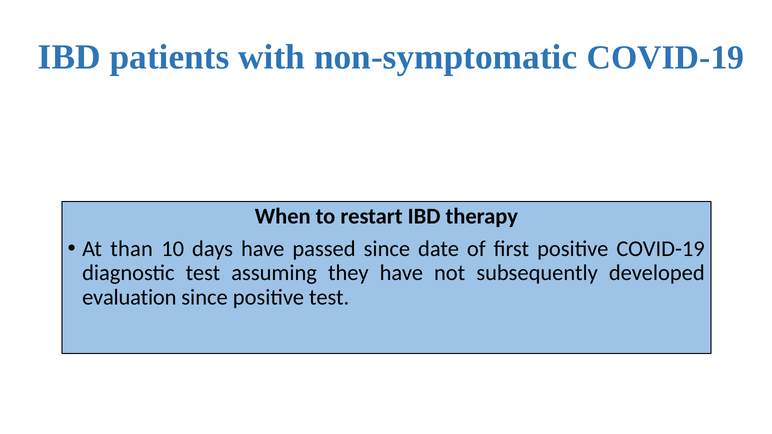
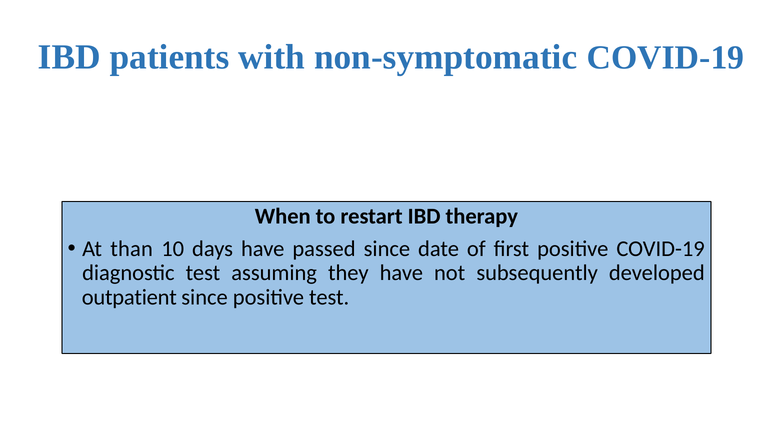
evaluation: evaluation -> outpatient
